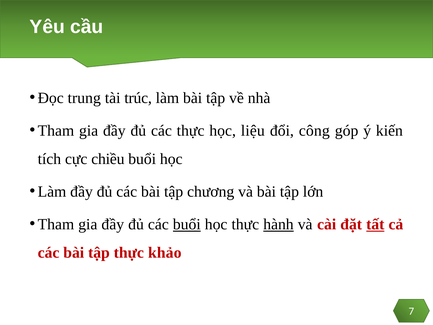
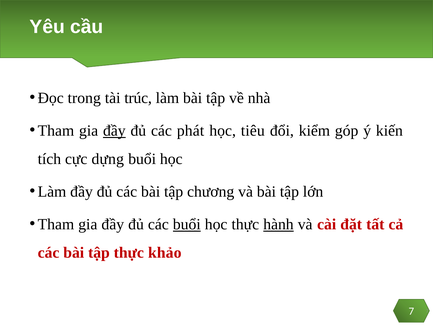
trung: trung -> trong
đầy at (114, 131) underline: none -> present
các thực: thực -> phát
liệu: liệu -> tiêu
công: công -> kiểm
chiều: chiều -> dựng
tất underline: present -> none
